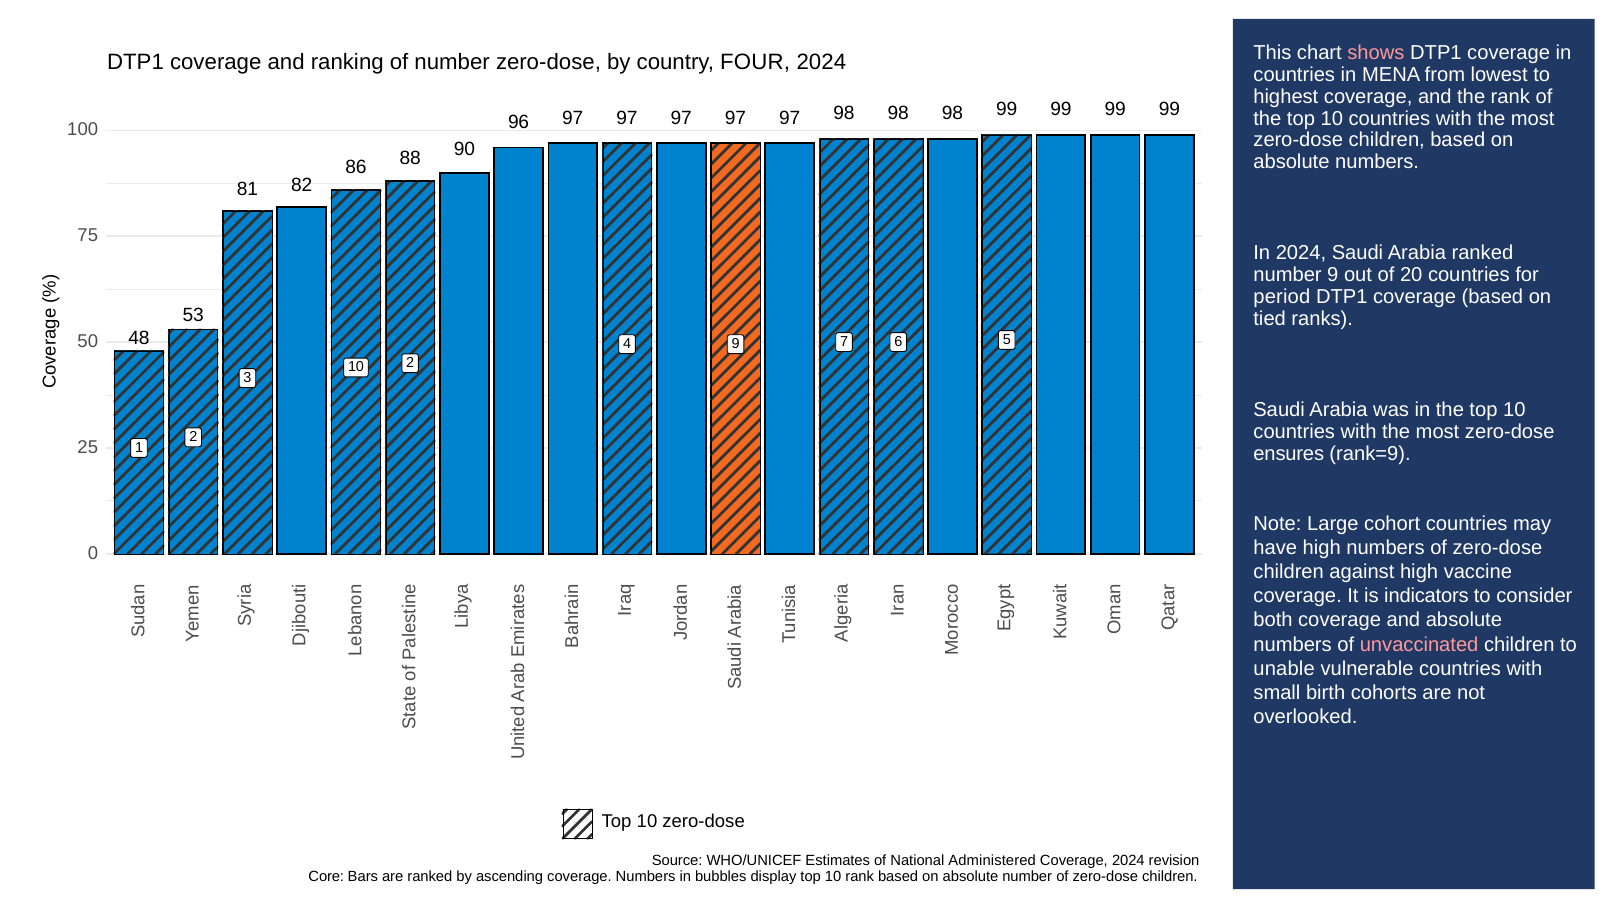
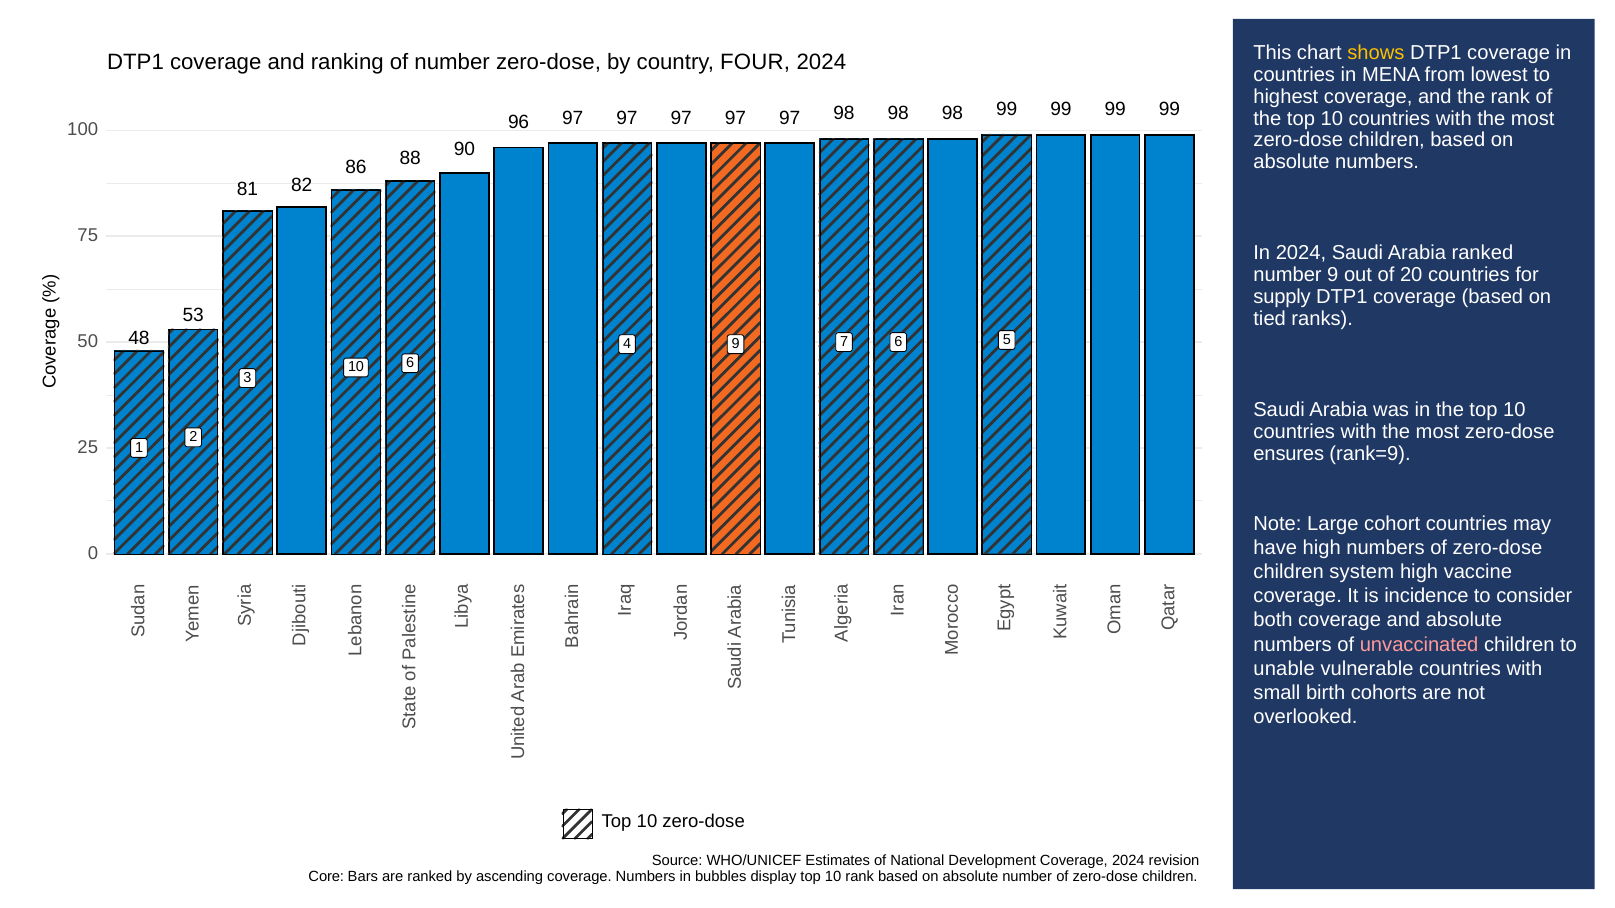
shows colour: pink -> yellow
period: period -> supply
10 2: 2 -> 6
against: against -> system
indicators: indicators -> incidence
Administered: Administered -> Development
